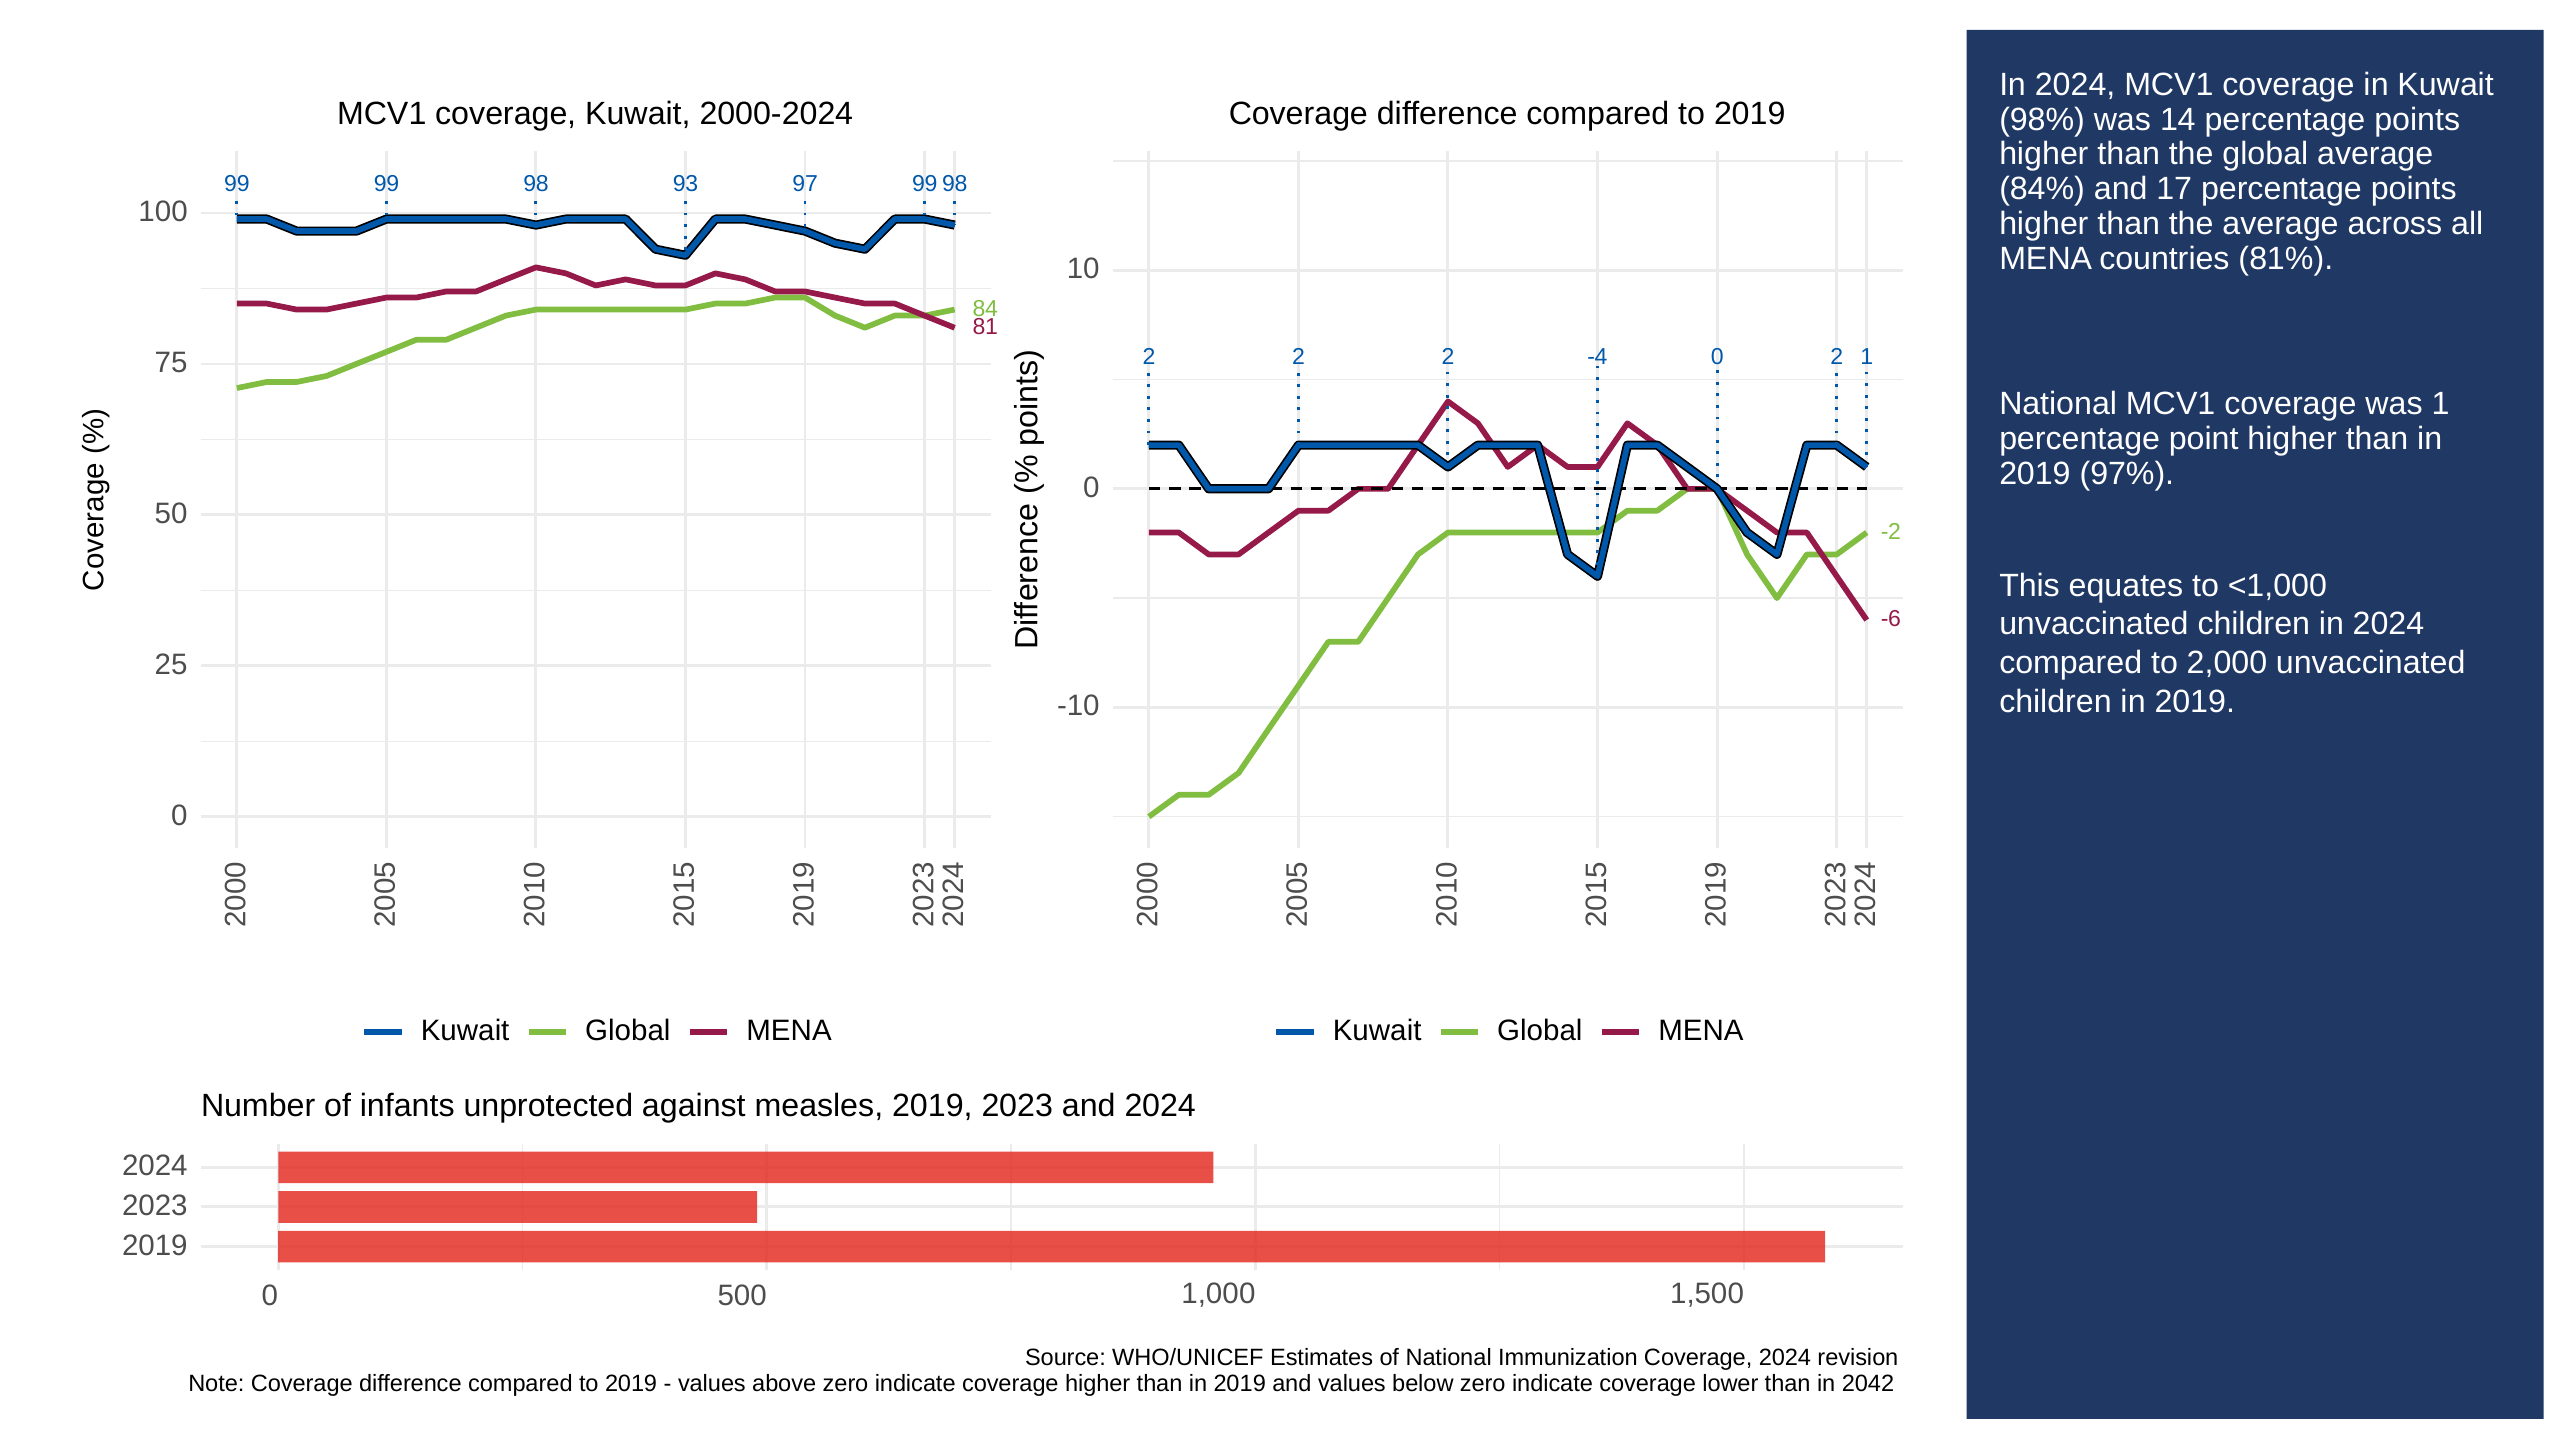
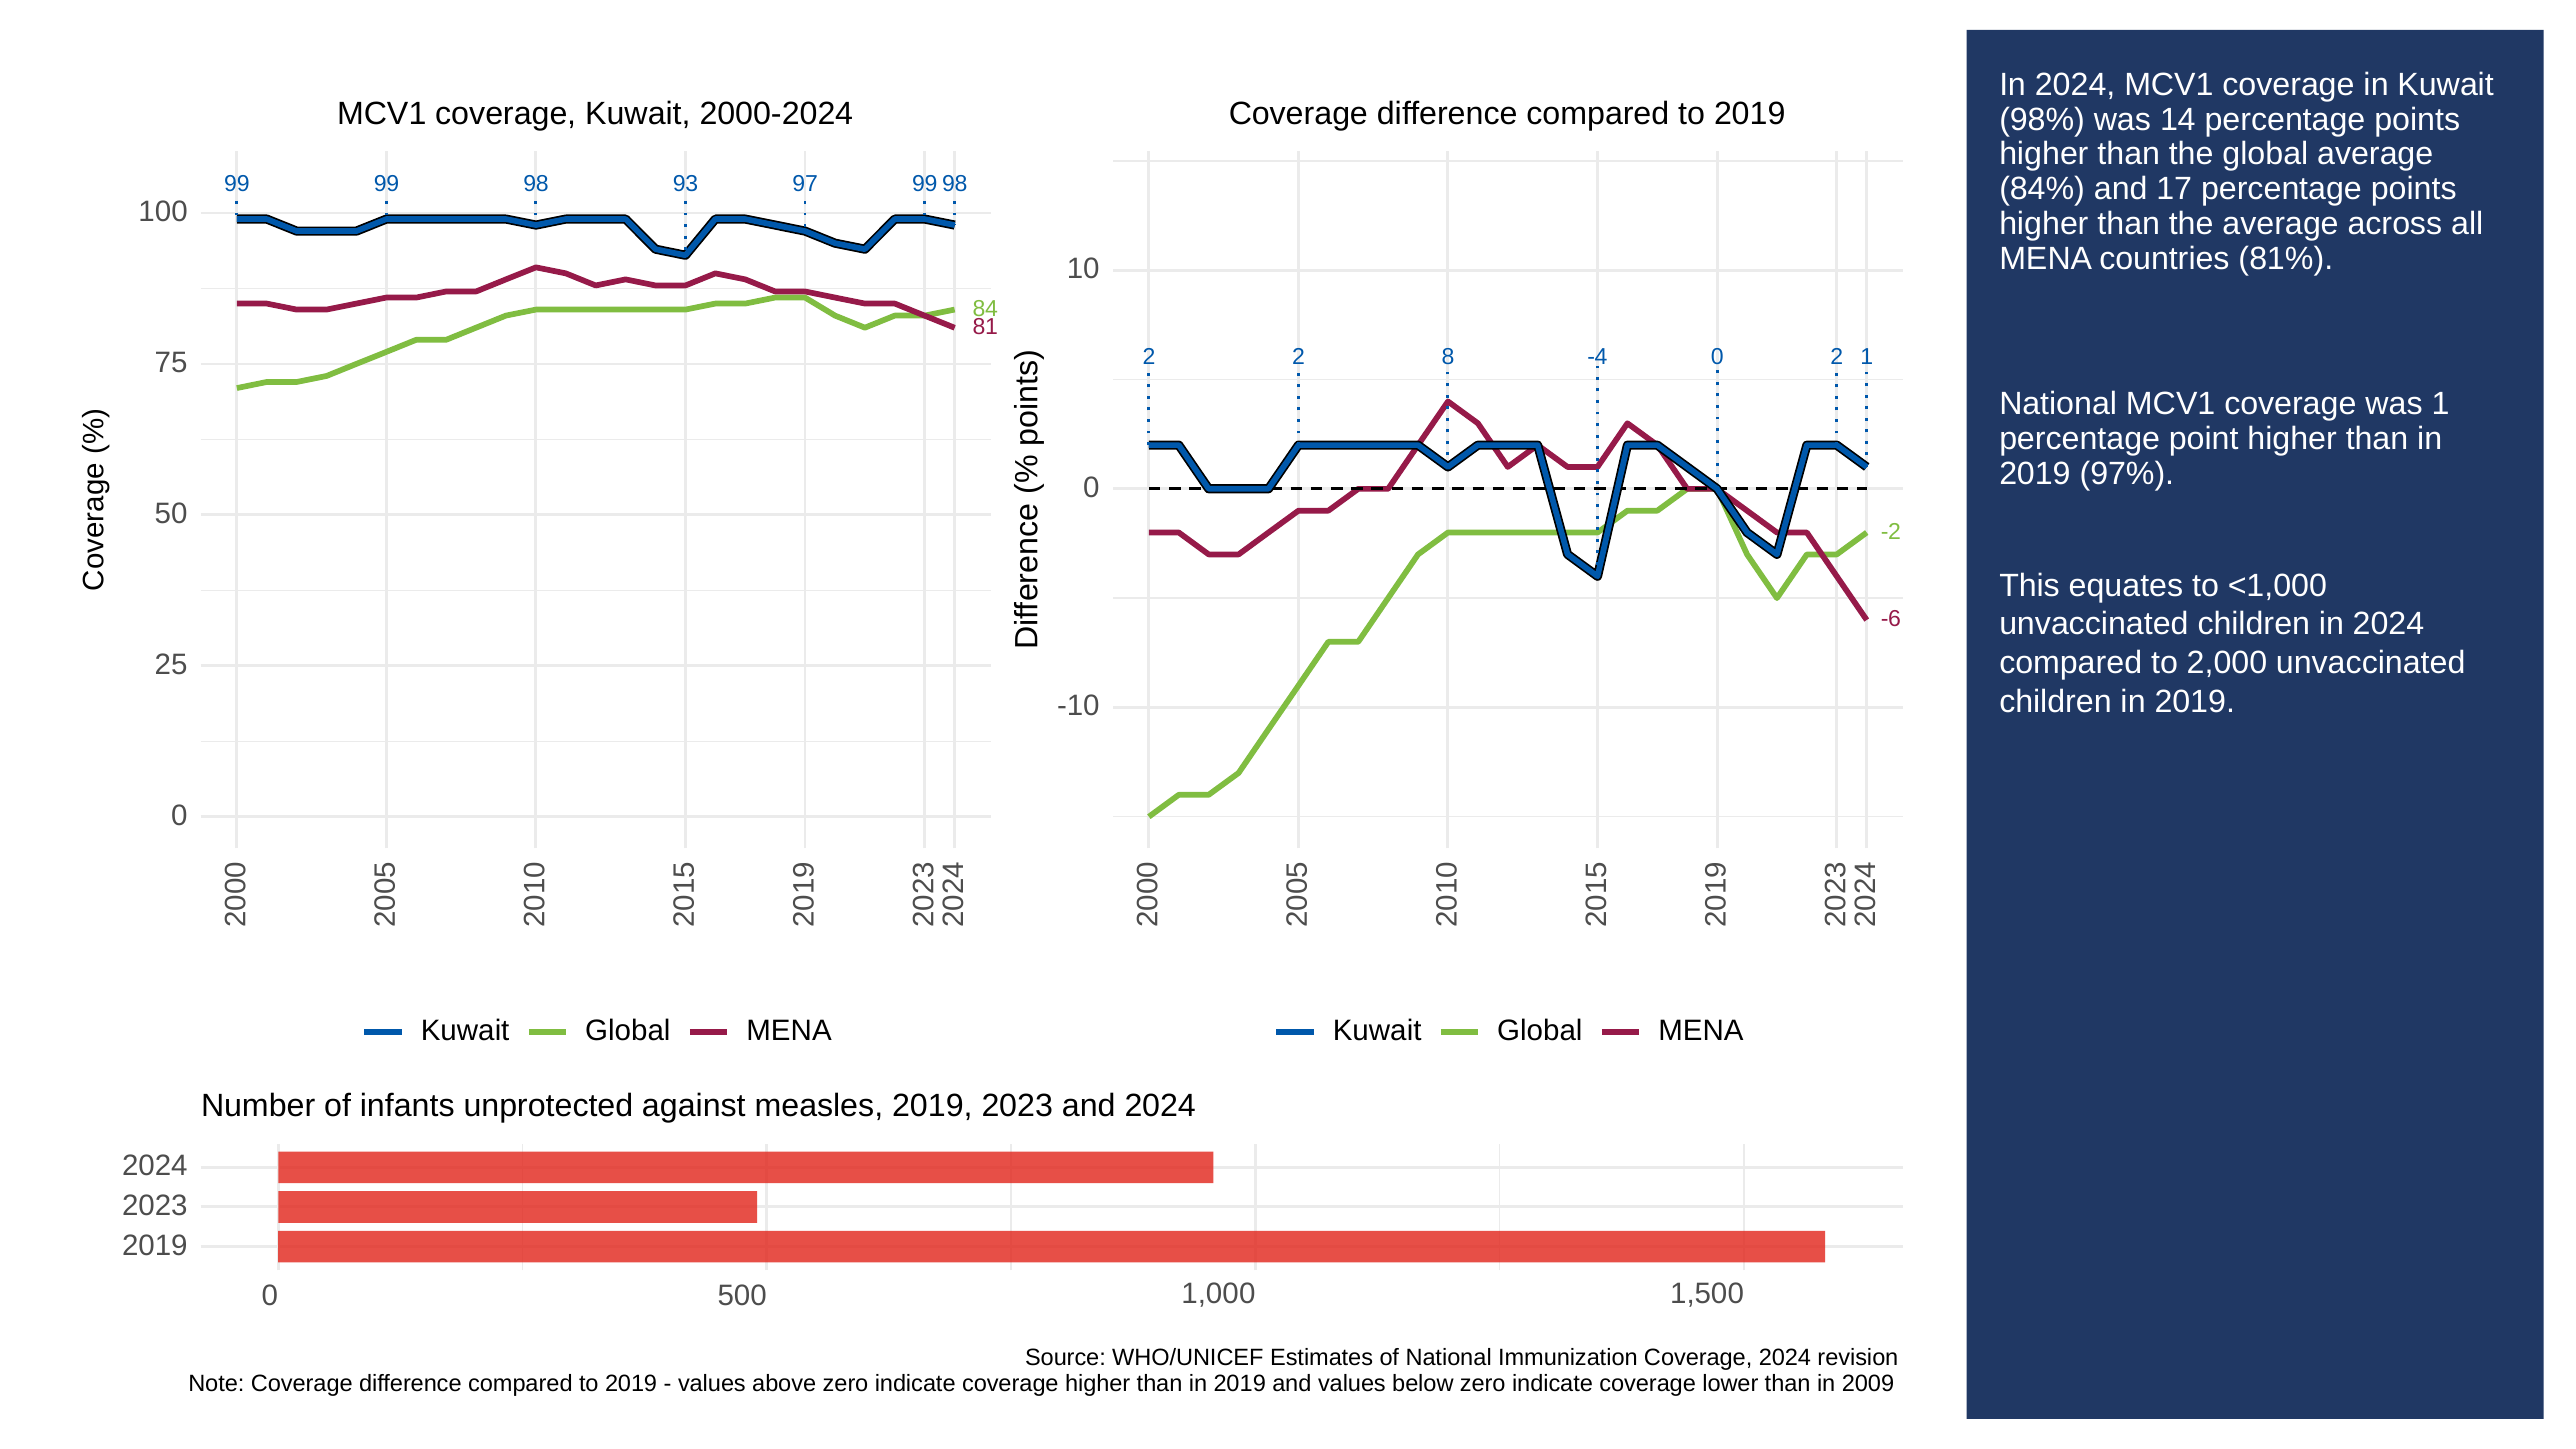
2 2 2: 2 -> 8
2042: 2042 -> 2009
